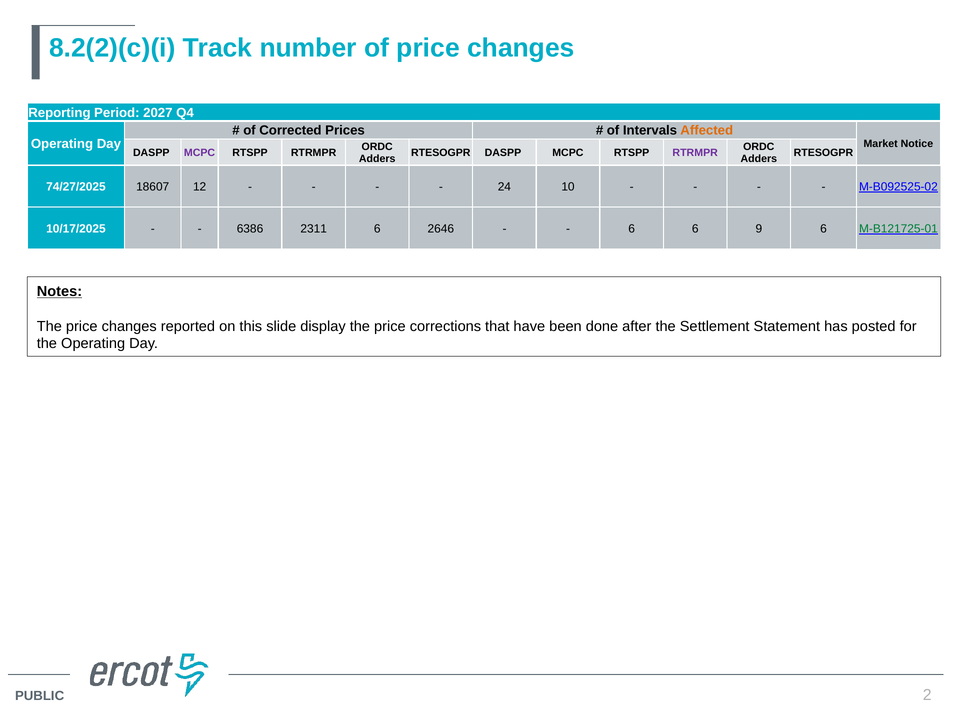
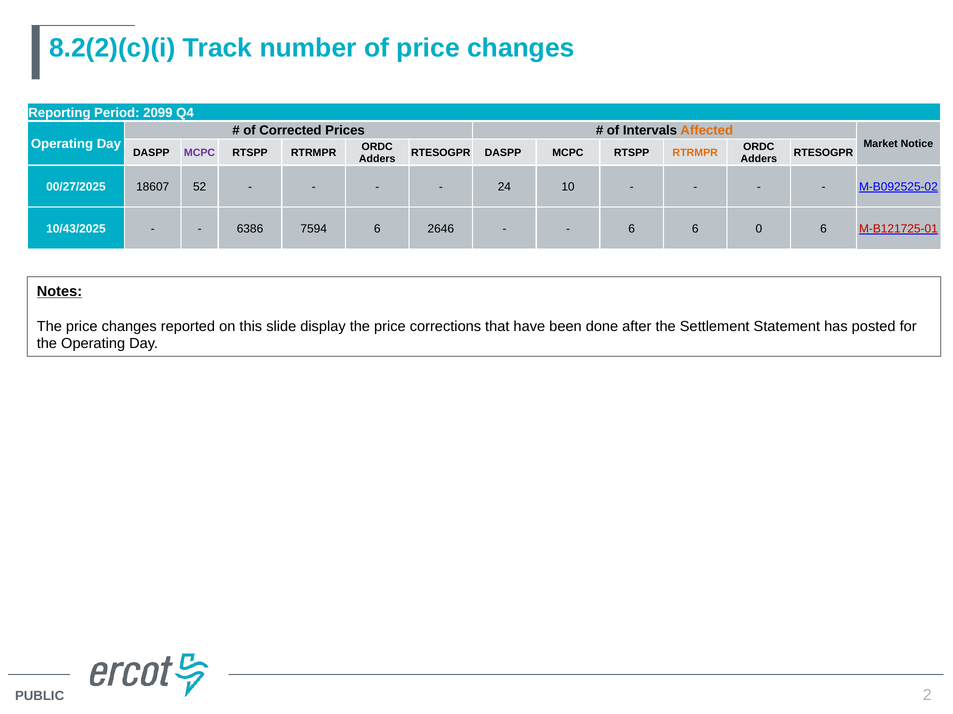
2027: 2027 -> 2099
RTRMPR at (695, 153) colour: purple -> orange
74/27/2025: 74/27/2025 -> 00/27/2025
12: 12 -> 52
10/17/2025: 10/17/2025 -> 10/43/2025
2311: 2311 -> 7594
9: 9 -> 0
M-B121725-01 colour: green -> red
